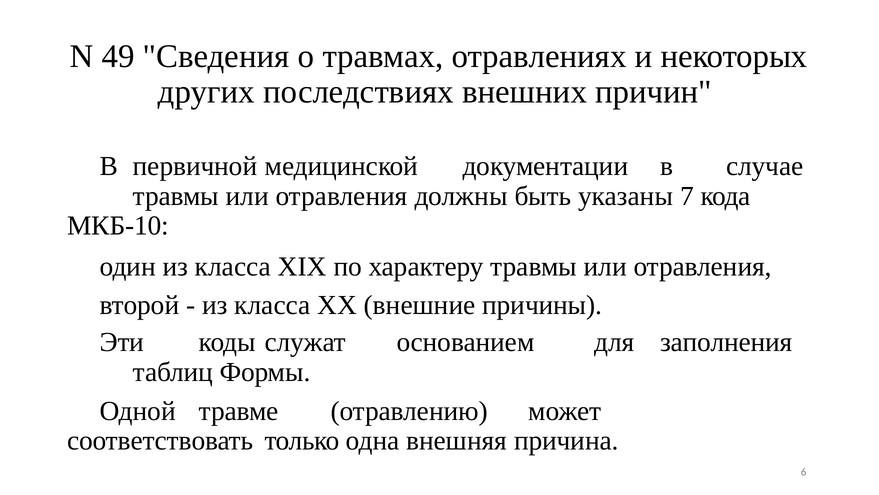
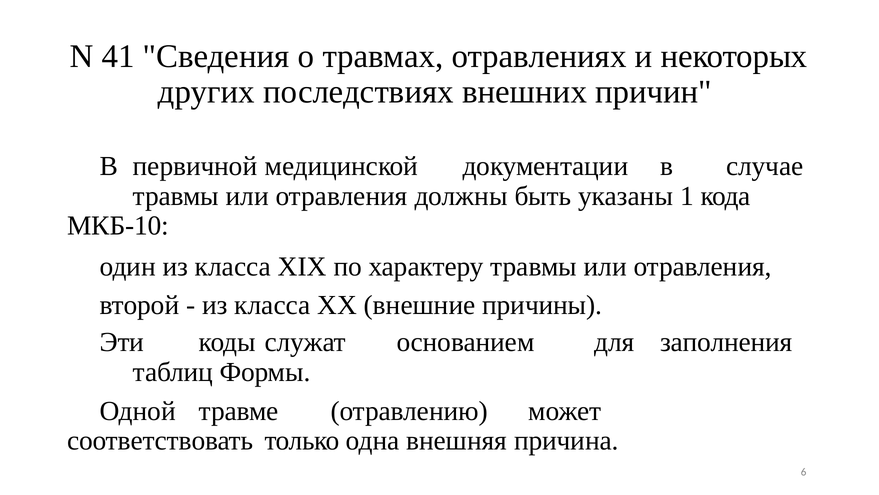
49: 49 -> 41
7: 7 -> 1
